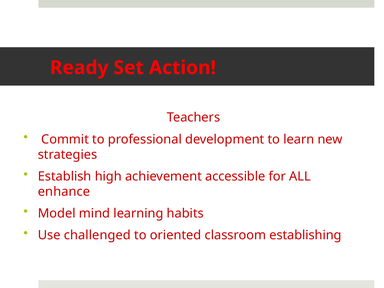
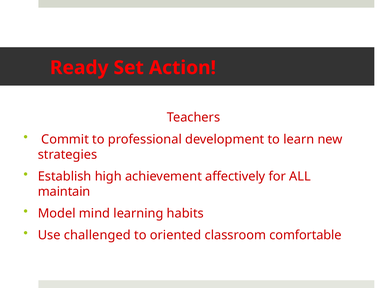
accessible: accessible -> affectively
enhance: enhance -> maintain
establishing: establishing -> comfortable
